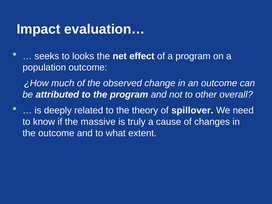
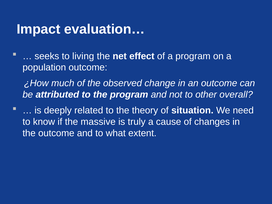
looks: looks -> living
spillover: spillover -> situation
